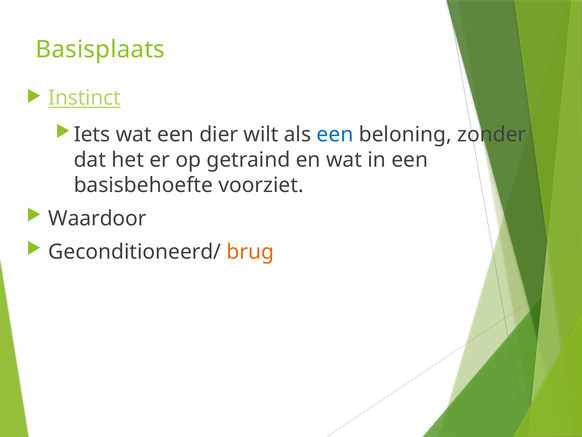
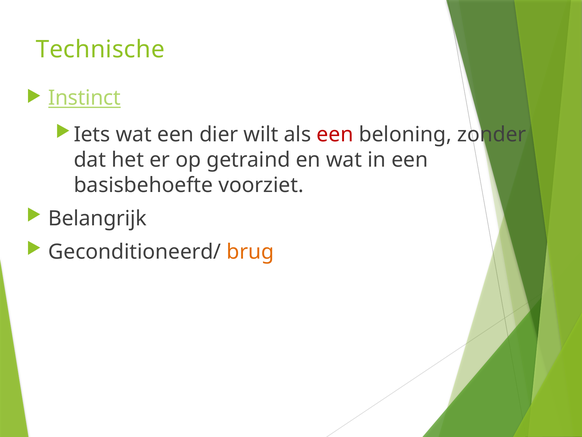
Basisplaats: Basisplaats -> Technische
een at (335, 135) colour: blue -> red
Waardoor: Waardoor -> Belangrijk
